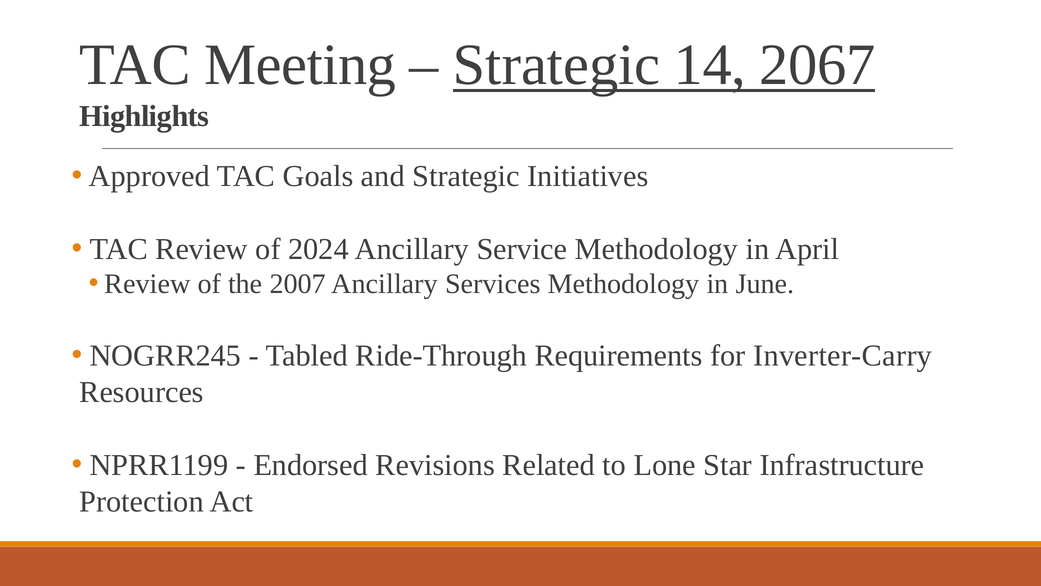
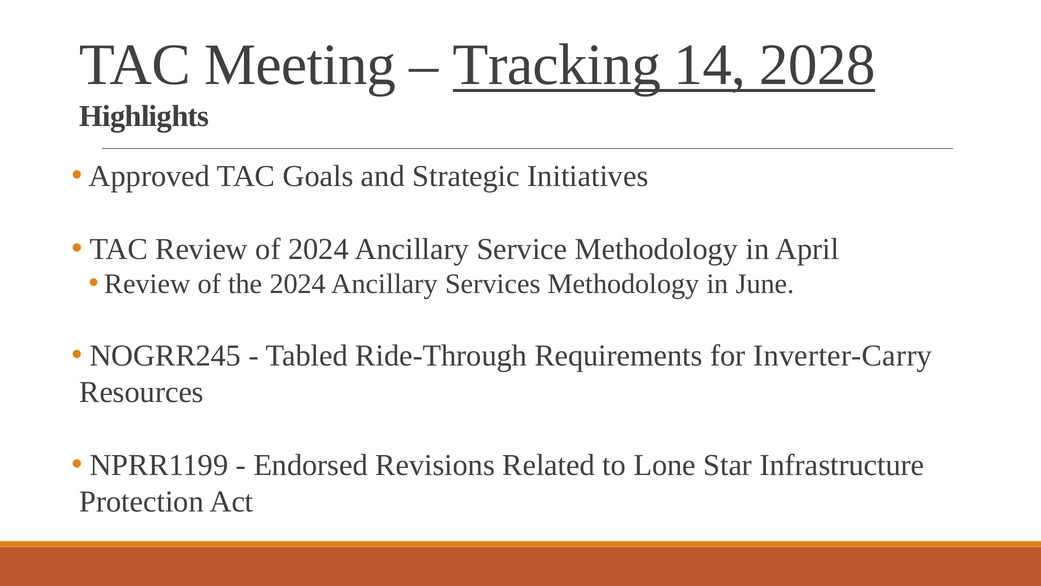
Strategic at (557, 65): Strategic -> Tracking
2067: 2067 -> 2028
the 2007: 2007 -> 2024
